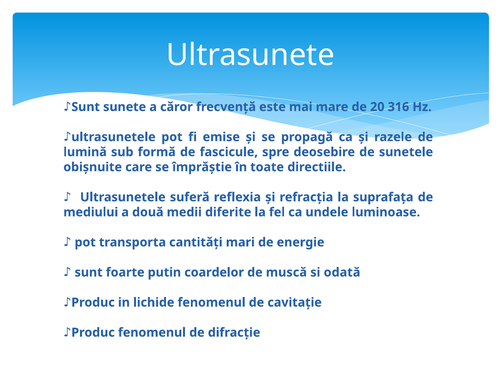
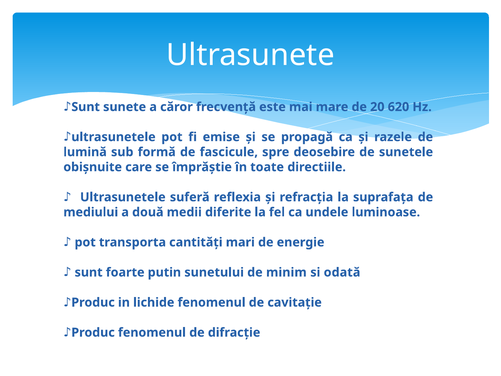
316: 316 -> 620
coardelor: coardelor -> sunetului
muscă: muscă -> minim
